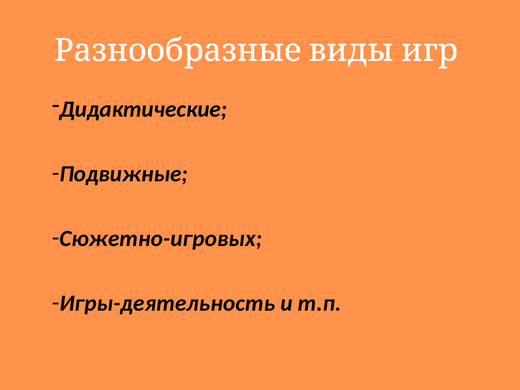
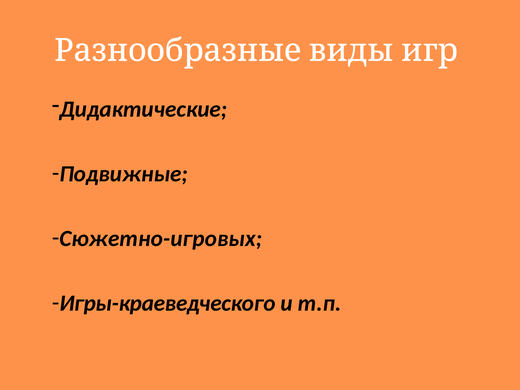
Игры-деятельность: Игры-деятельность -> Игры-краеведческого
